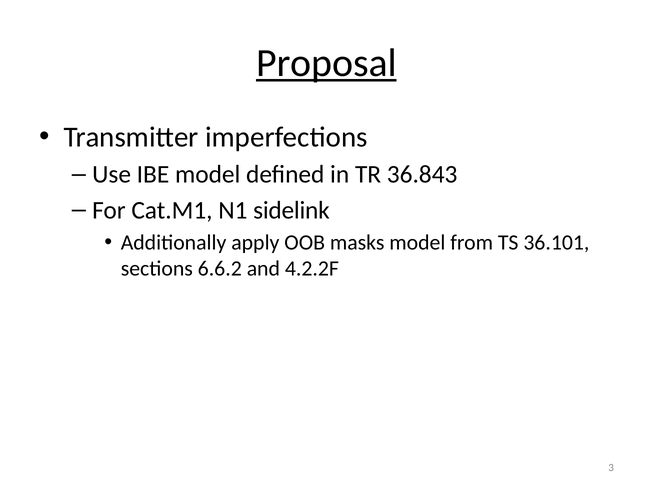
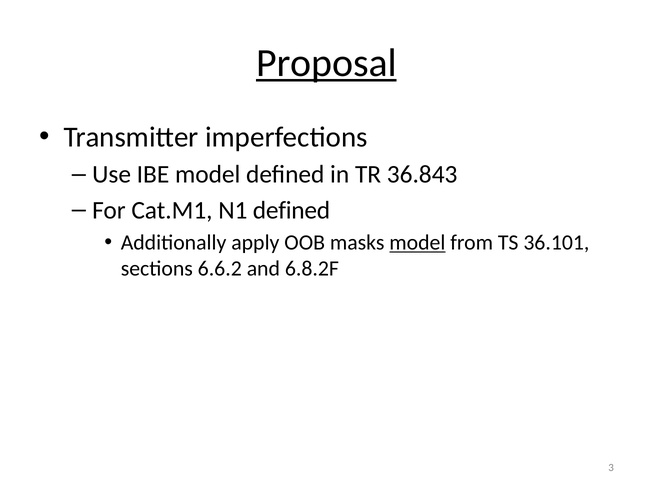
N1 sidelink: sidelink -> defined
model at (417, 242) underline: none -> present
4.2.2F: 4.2.2F -> 6.8.2F
